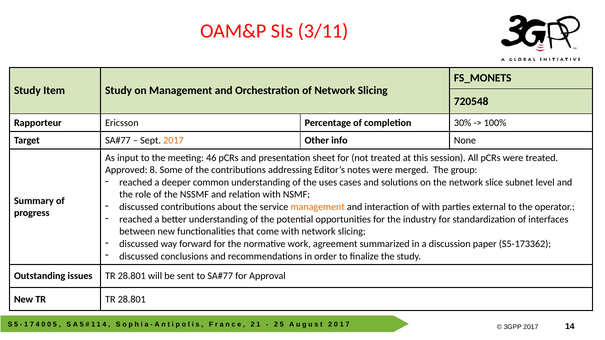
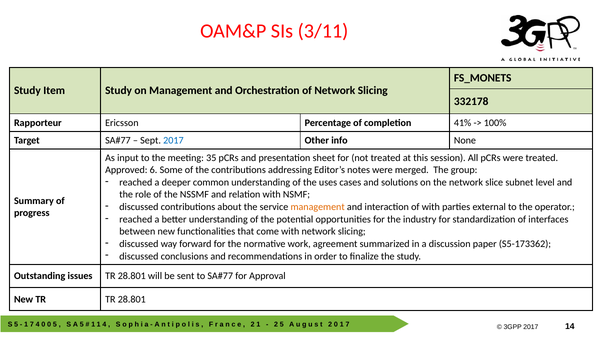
720548: 720548 -> 332178
30%: 30% -> 41%
2017 at (173, 141) colour: orange -> blue
46: 46 -> 35
8: 8 -> 6
